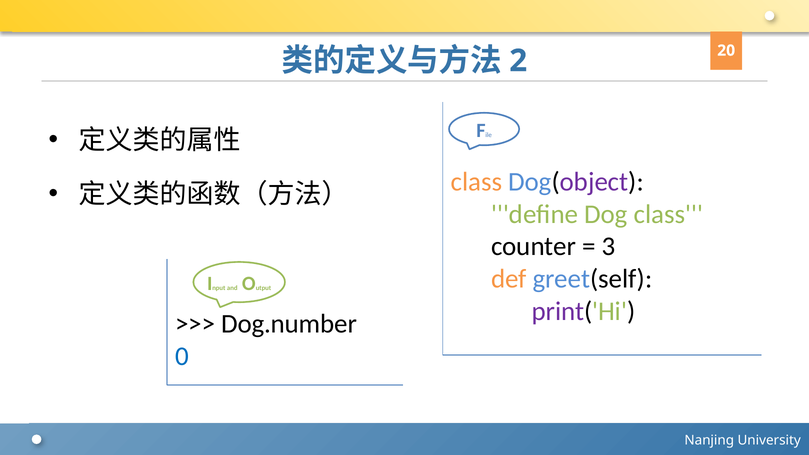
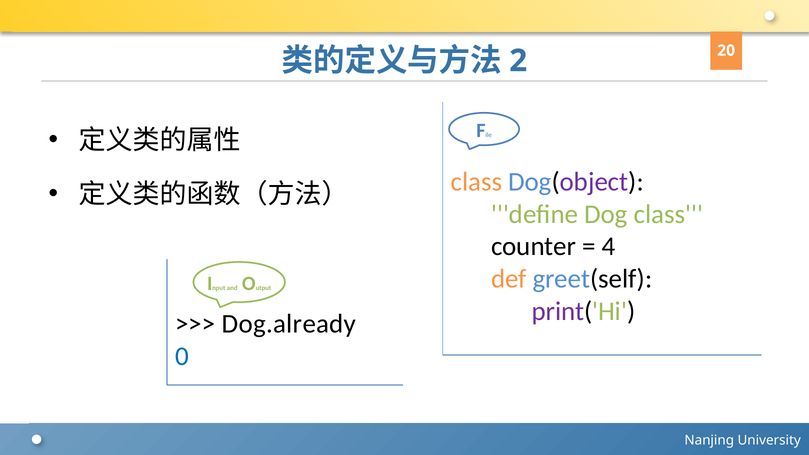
3: 3 -> 4
Dog.number: Dog.number -> Dog.already
